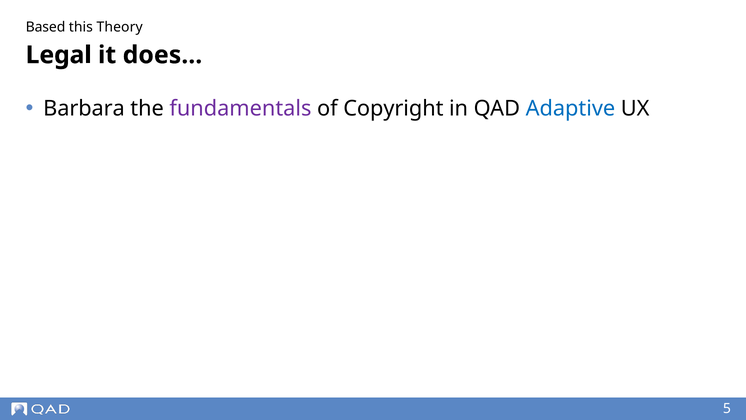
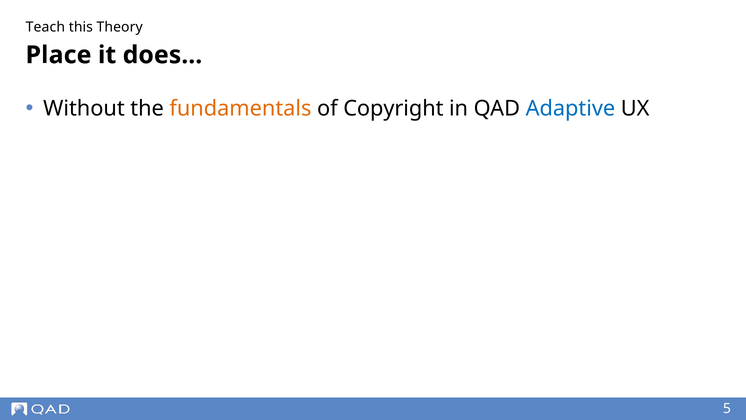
Based: Based -> Teach
Legal: Legal -> Place
Barbara: Barbara -> Without
fundamentals colour: purple -> orange
